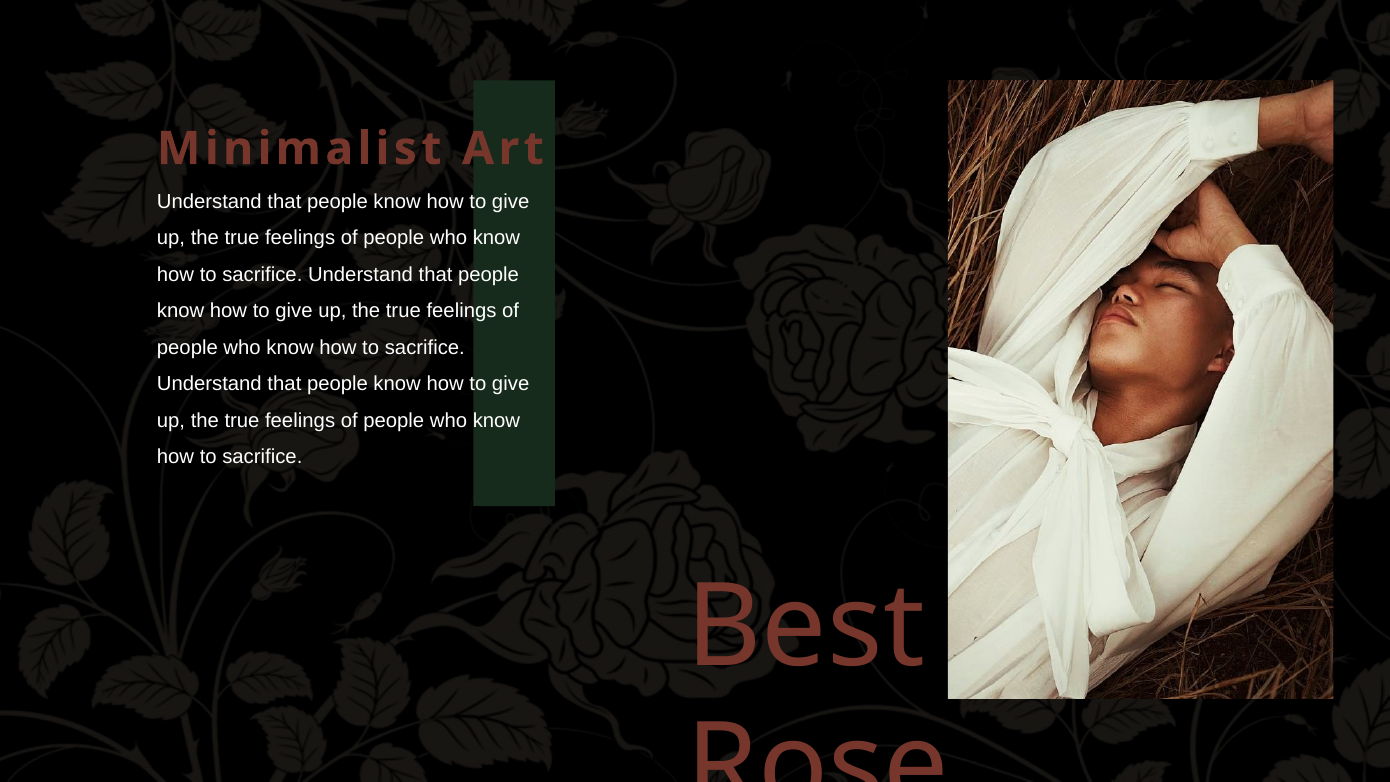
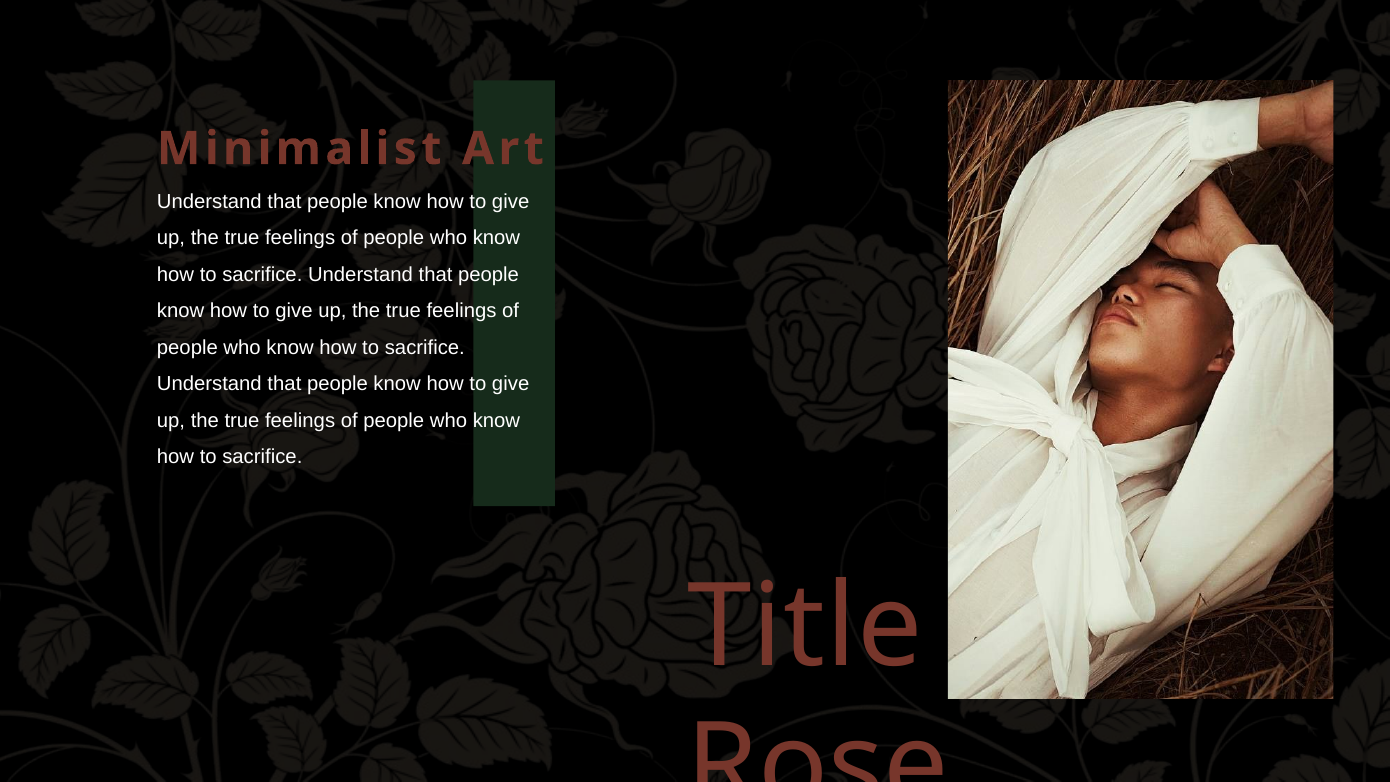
Best: Best -> Title
